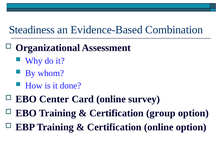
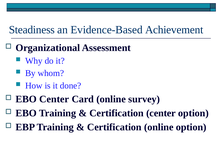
Combination: Combination -> Achievement
Certification group: group -> center
